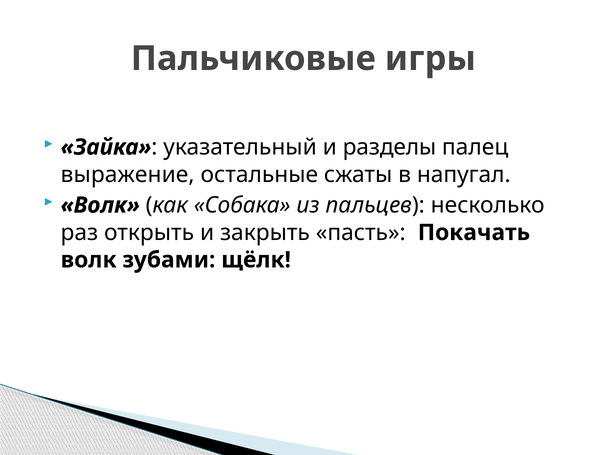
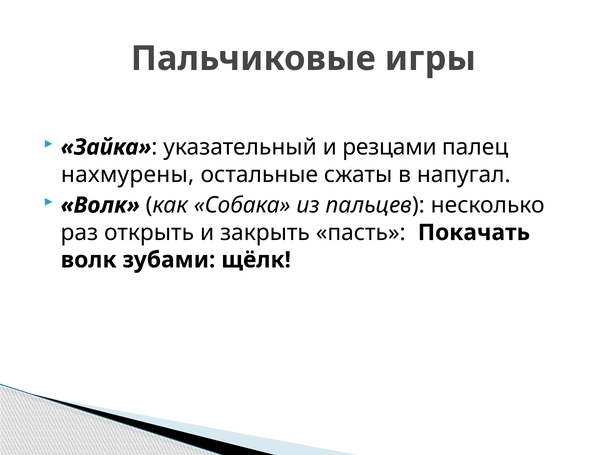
разделы: разделы -> резцами
выражение: выражение -> нахмурены
